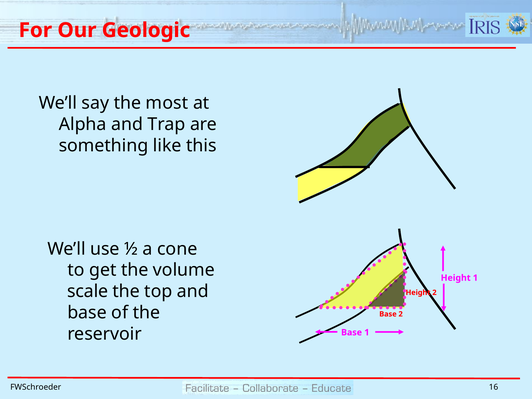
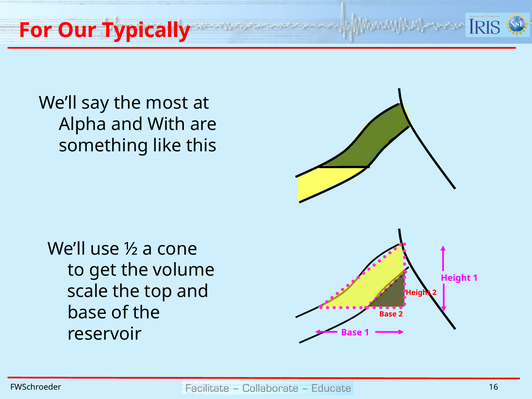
Geologic: Geologic -> Typically
Trap: Trap -> With
